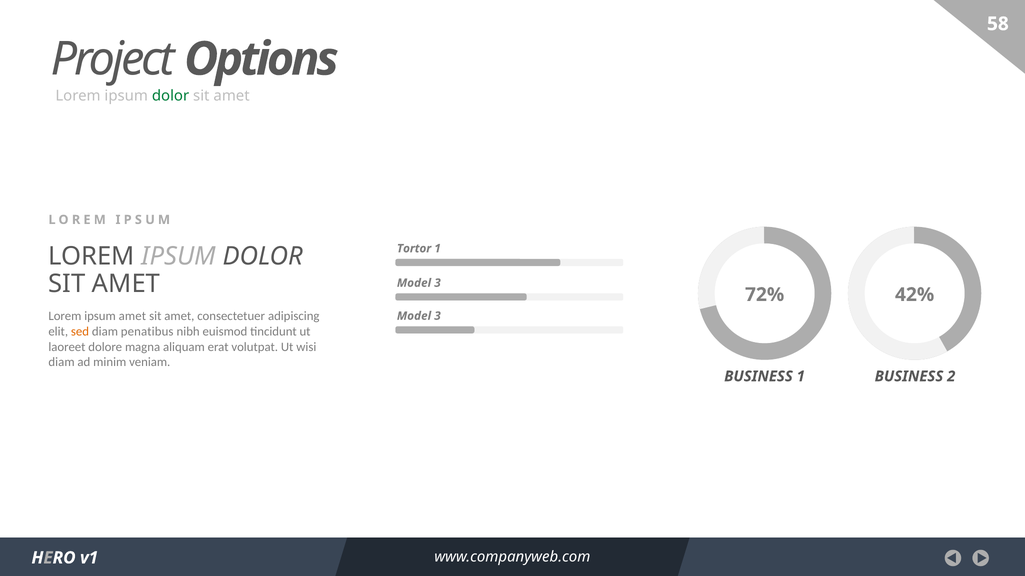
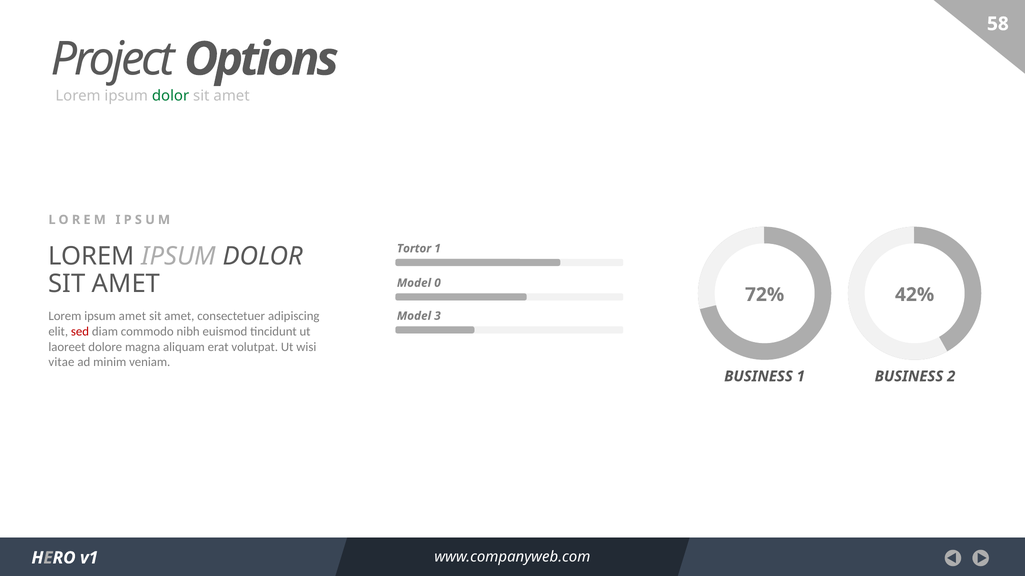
3 at (438, 283): 3 -> 0
sed colour: orange -> red
penatibus: penatibus -> commodo
diam at (62, 363): diam -> vitae
